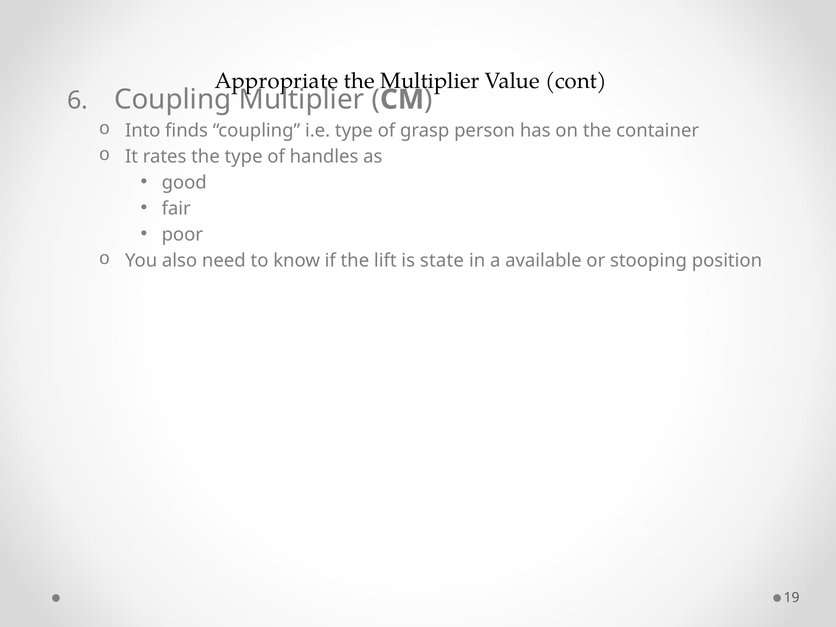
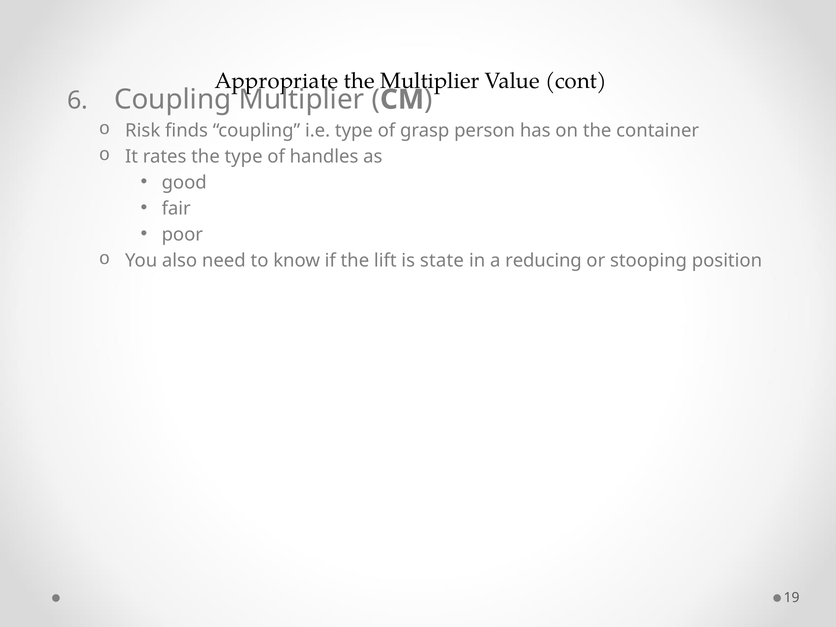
Into: Into -> Risk
available: available -> reducing
